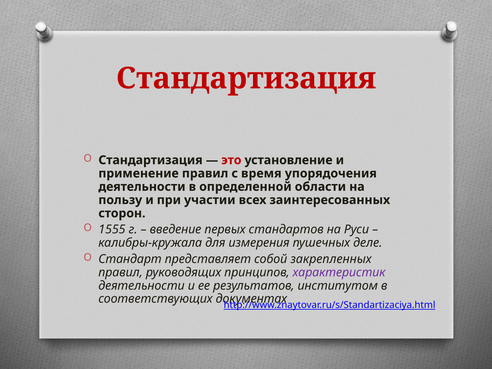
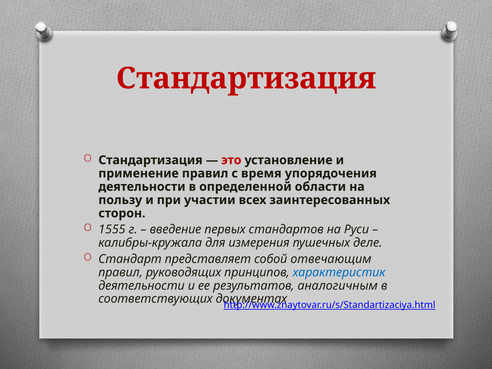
закрепленных: закрепленных -> отвечающим
характеристик colour: purple -> blue
институтом: институтом -> аналогичным
